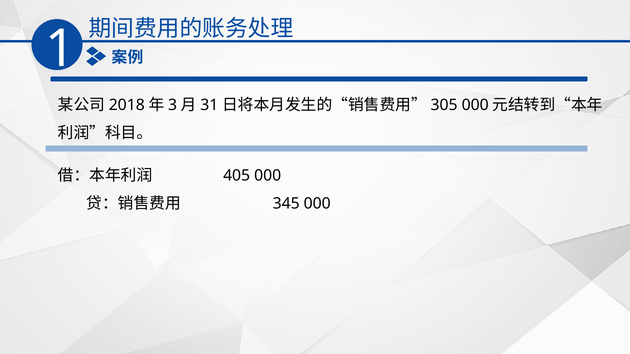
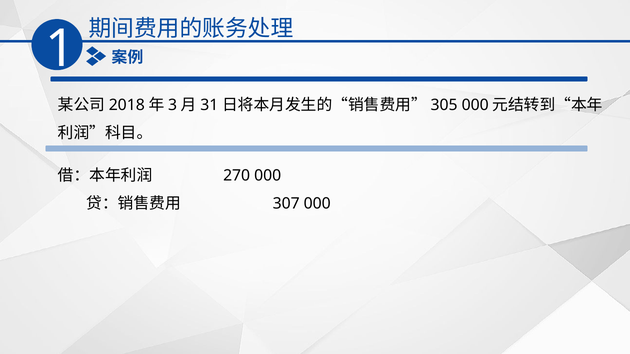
405: 405 -> 270
345: 345 -> 307
